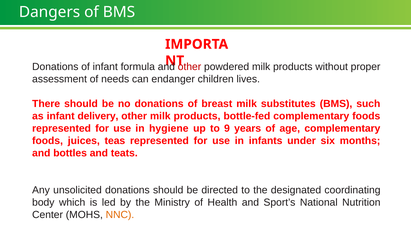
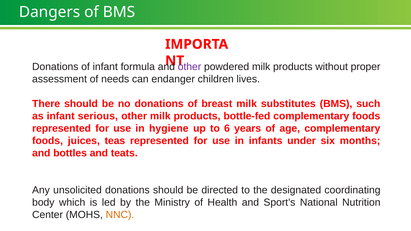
other at (189, 67) colour: red -> purple
delivery: delivery -> serious
9: 9 -> 6
